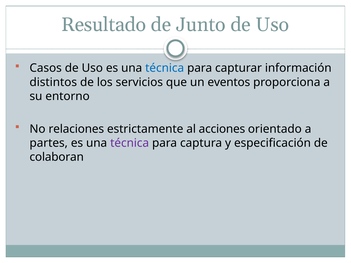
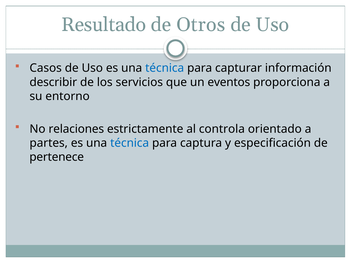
Junto: Junto -> Otros
distintos: distintos -> describir
acciones: acciones -> controla
técnica at (130, 143) colour: purple -> blue
colaboran: colaboran -> pertenece
